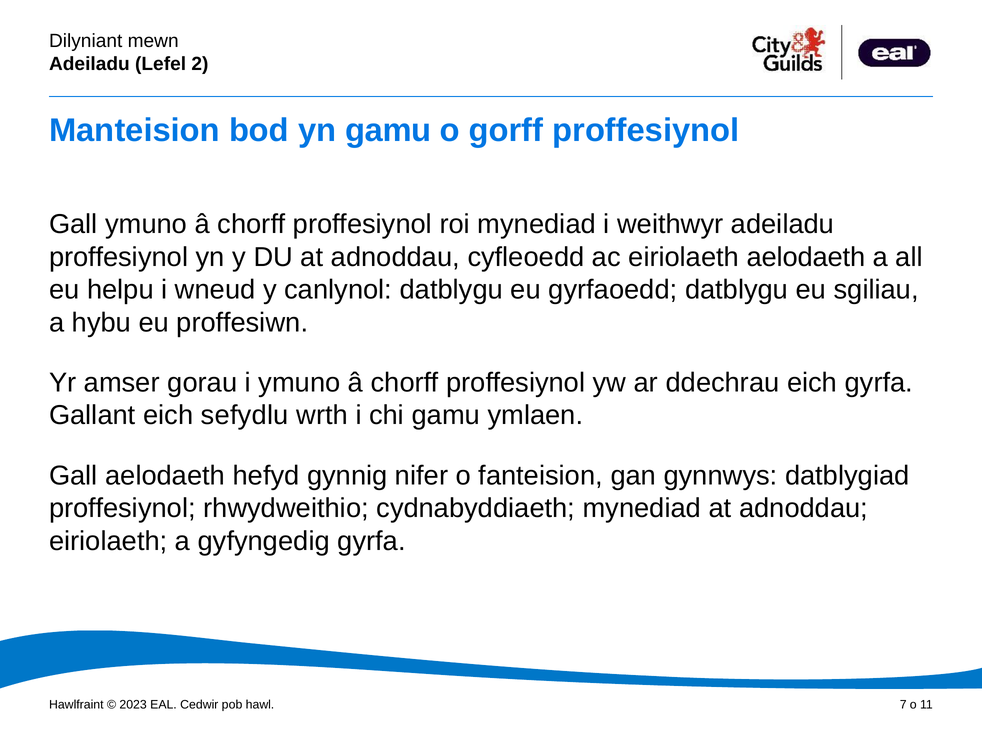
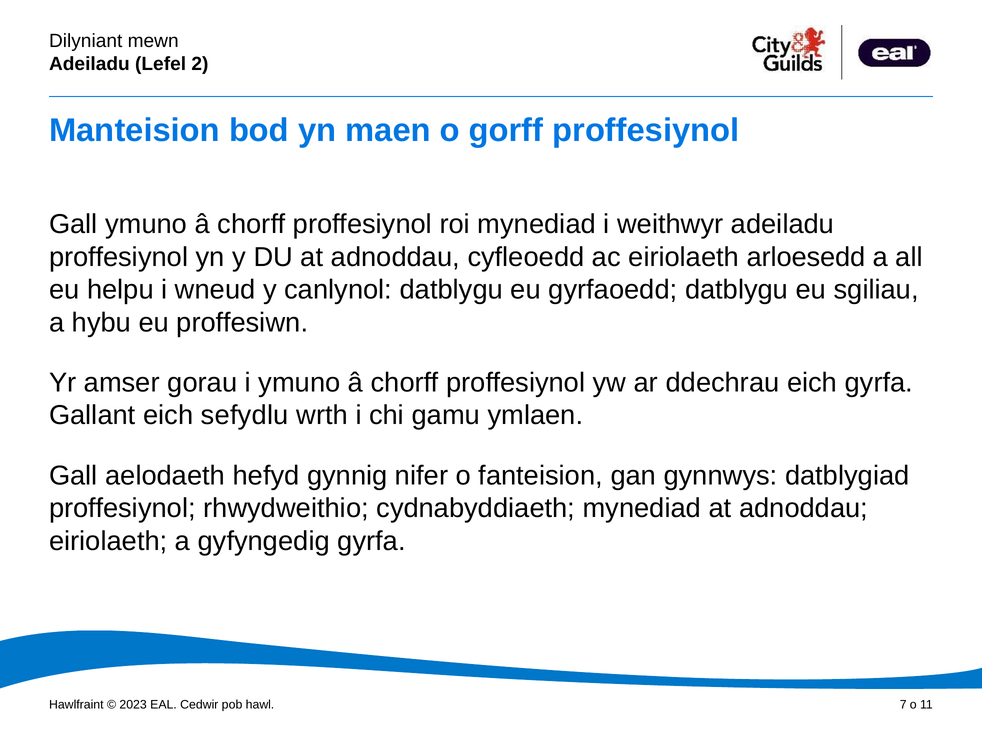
yn gamu: gamu -> maen
eiriolaeth aelodaeth: aelodaeth -> arloesedd
